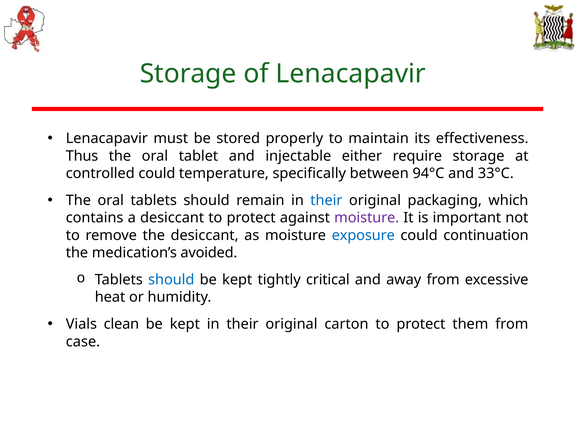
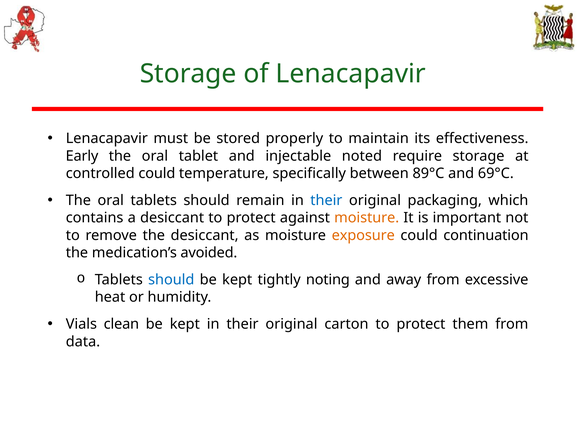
Thus: Thus -> Early
either: either -> noted
94°C: 94°C -> 89°C
33°C: 33°C -> 69°C
moisture at (367, 218) colour: purple -> orange
exposure colour: blue -> orange
critical: critical -> noting
case: case -> data
